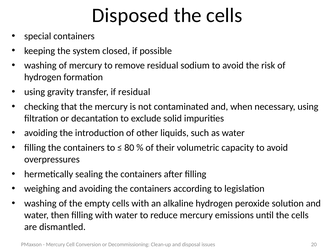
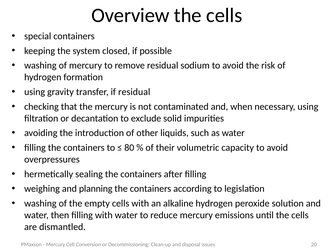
Disposed: Disposed -> Overview
and avoiding: avoiding -> planning
